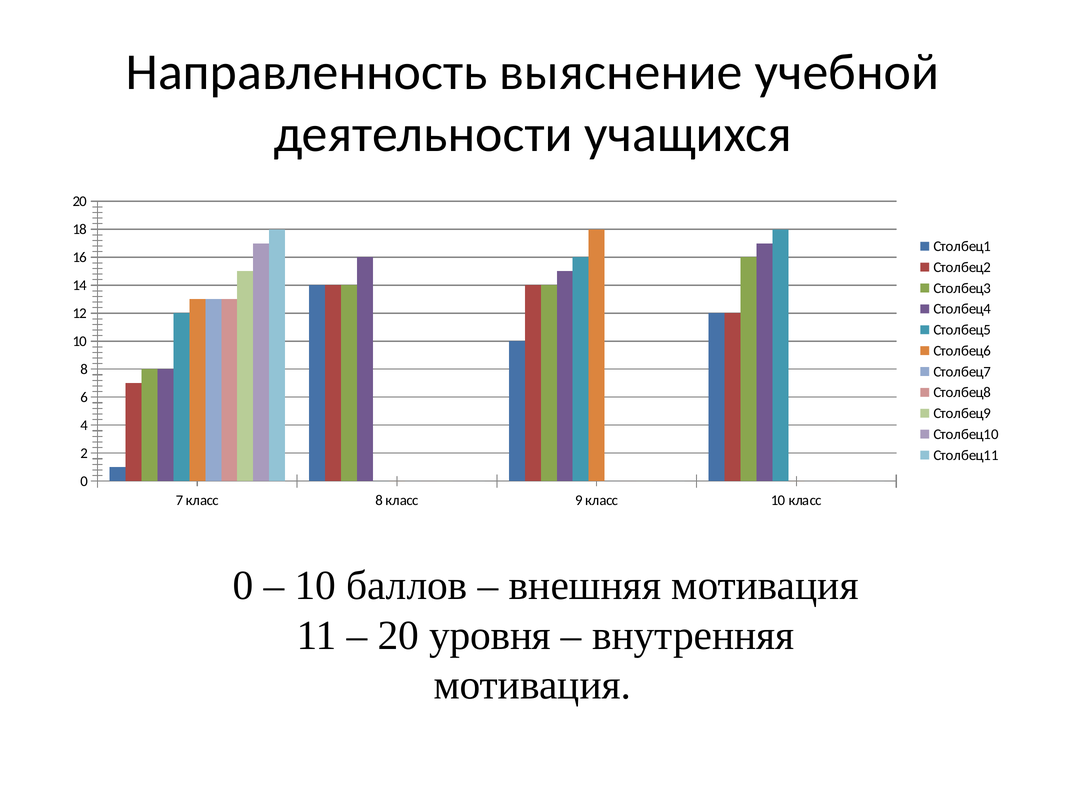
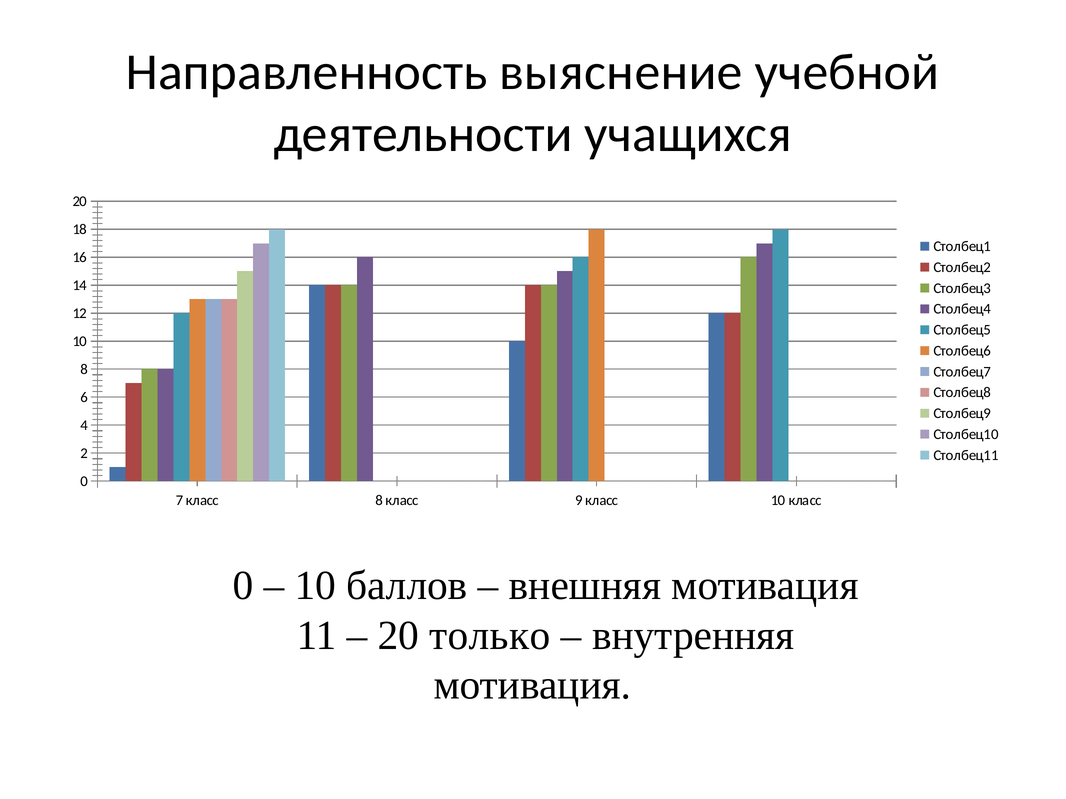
уровня: уровня -> только
